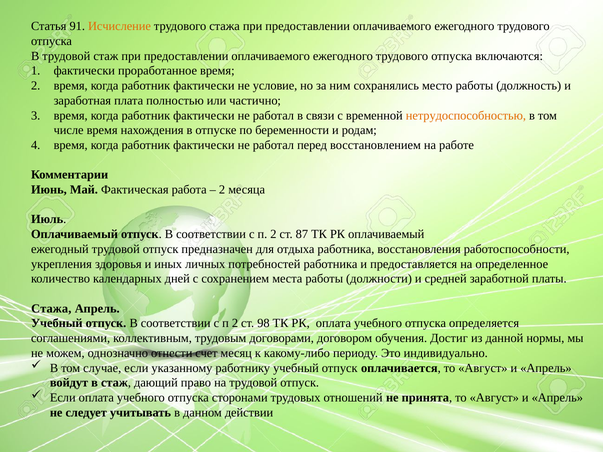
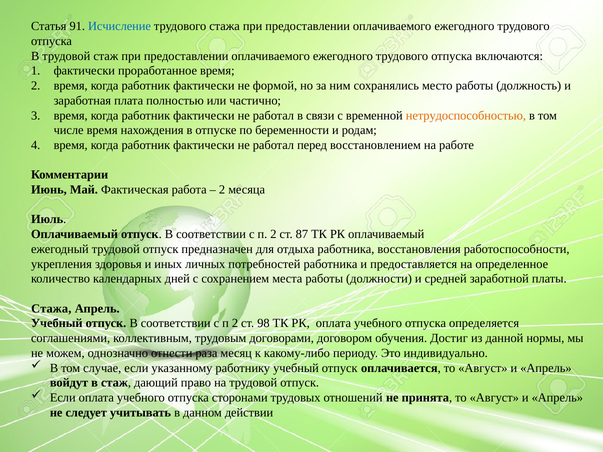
Исчисление colour: orange -> blue
условие: условие -> формой
счет: счет -> раза
